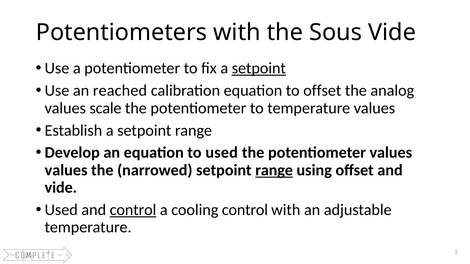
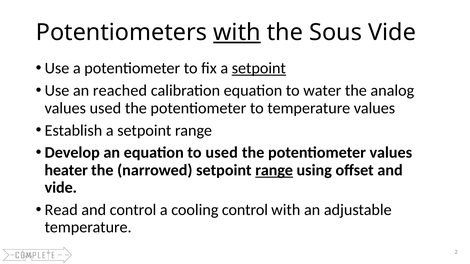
with at (237, 32) underline: none -> present
to offset: offset -> water
values scale: scale -> used
values at (66, 170): values -> heater
Used at (61, 210): Used -> Read
control at (133, 210) underline: present -> none
